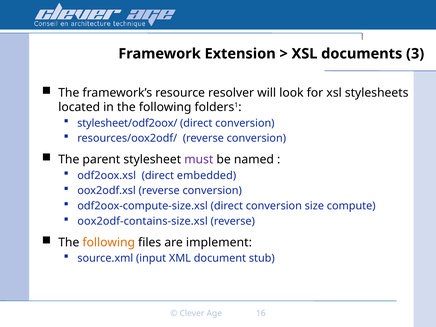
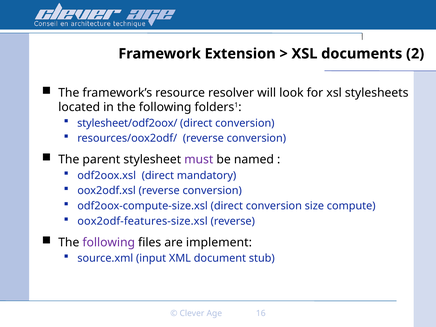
3: 3 -> 2
embedded: embedded -> mandatory
oox2odf-contains-size.xsl: oox2odf-contains-size.xsl -> oox2odf-features-size.xsl
following at (109, 242) colour: orange -> purple
